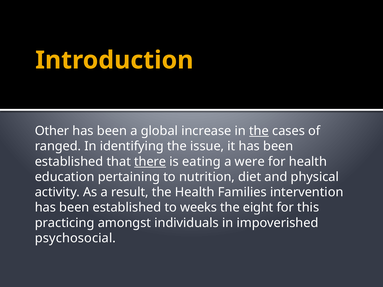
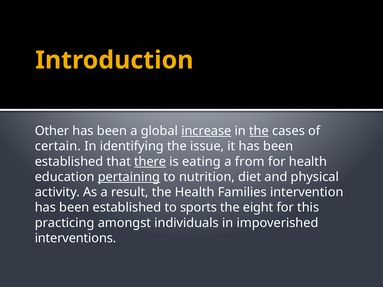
increase underline: none -> present
ranged: ranged -> certain
were: were -> from
pertaining underline: none -> present
weeks: weeks -> sports
psychosocial: psychosocial -> interventions
